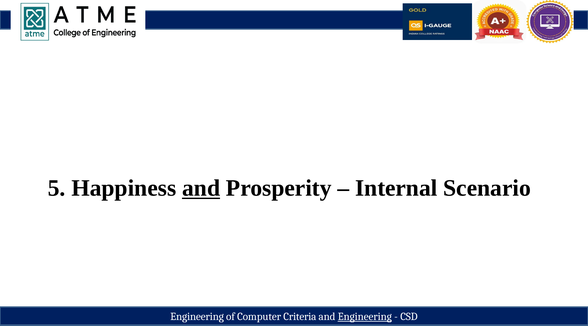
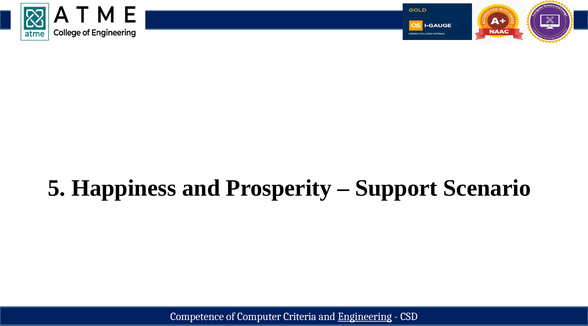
and at (201, 189) underline: present -> none
Internal: Internal -> Support
Engineering at (197, 317): Engineering -> Competence
